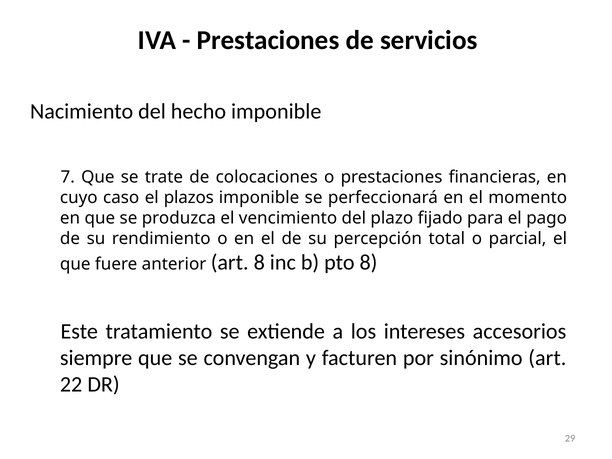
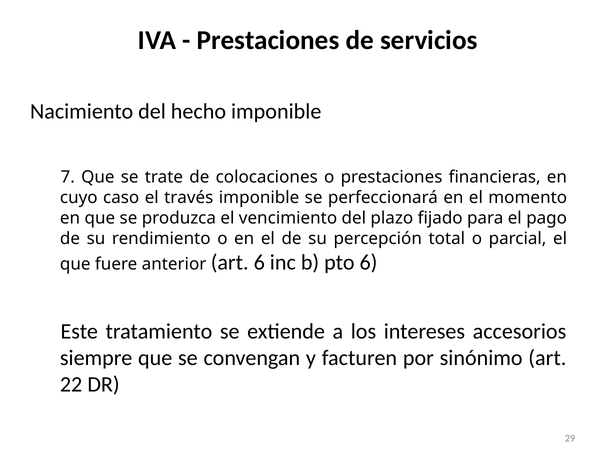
plazos: plazos -> través
art 8: 8 -> 6
pto 8: 8 -> 6
